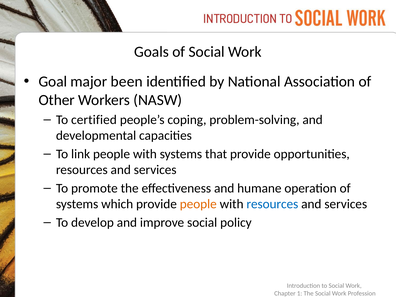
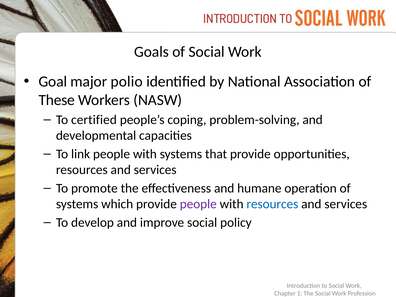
been: been -> polio
Other: Other -> These
people at (198, 204) colour: orange -> purple
